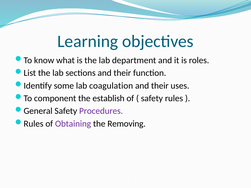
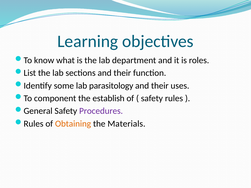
coagulation: coagulation -> parasitology
Obtaining colour: purple -> orange
Removing: Removing -> Materials
